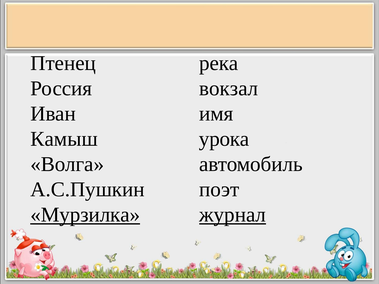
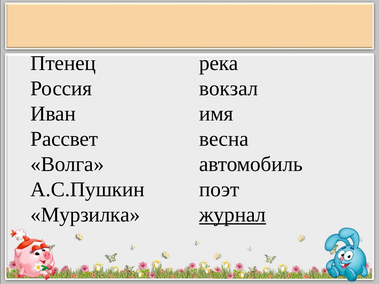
Камыш: Камыш -> Рассвет
урока: урока -> весна
Мурзилка underline: present -> none
